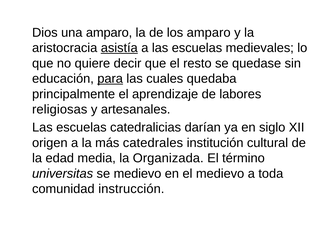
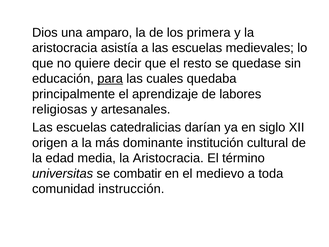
los amparo: amparo -> primera
asistía underline: present -> none
catedrales: catedrales -> dominante
media la Organizada: Organizada -> Aristocracia
se medievo: medievo -> combatir
